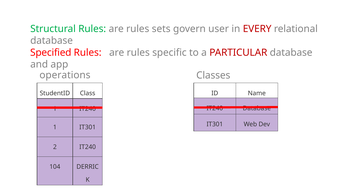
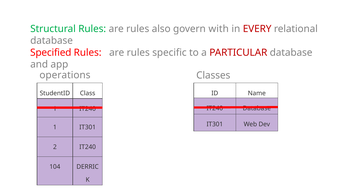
sets: sets -> also
user: user -> with
